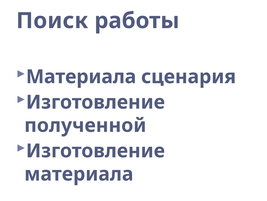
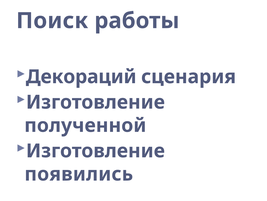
Материала at (81, 77): Материала -> Декораций
материала at (79, 174): материала -> появились
